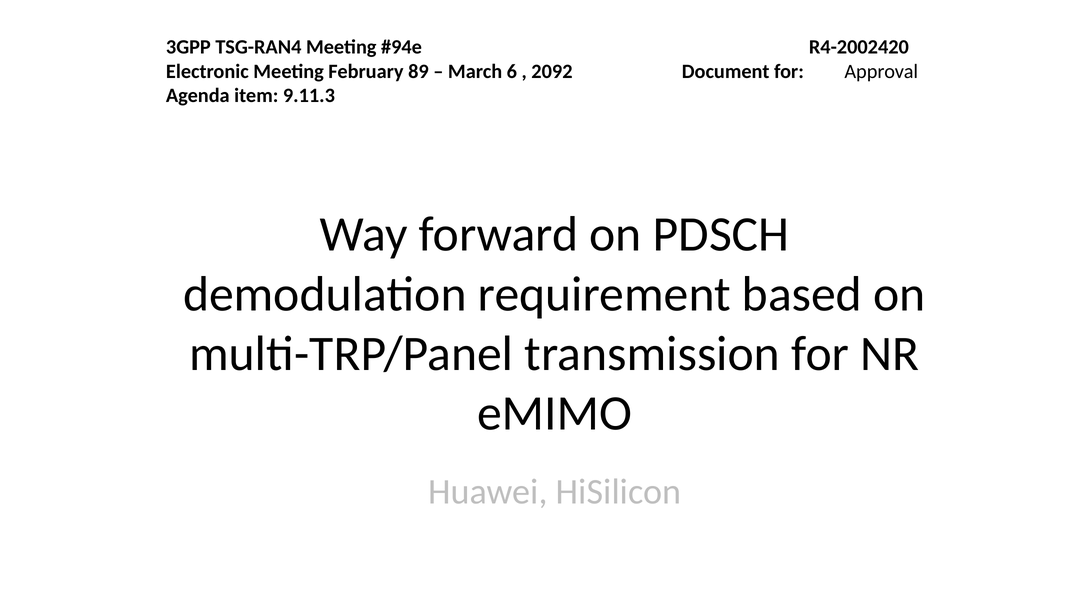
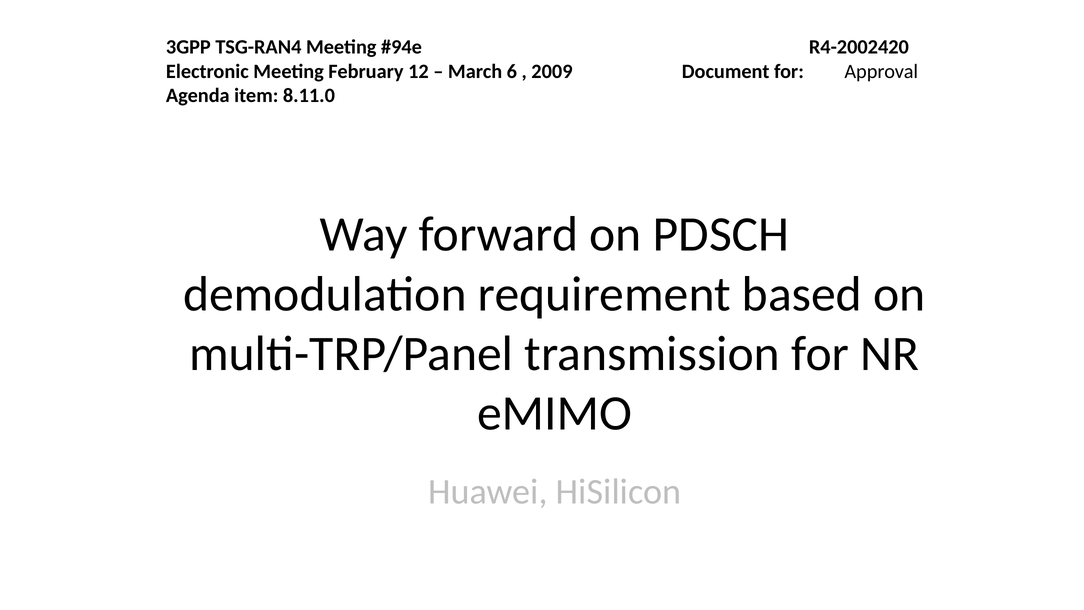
89: 89 -> 12
2092: 2092 -> 2009
9.11.3: 9.11.3 -> 8.11.0
